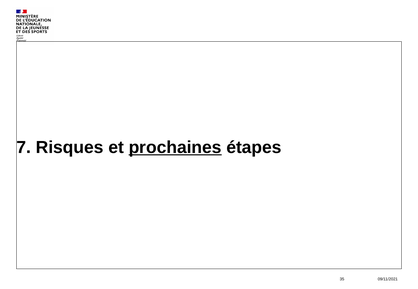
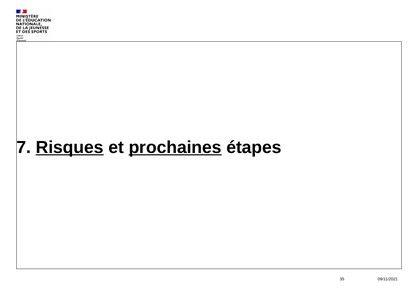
Risques underline: none -> present
